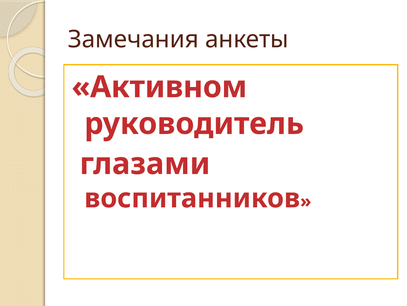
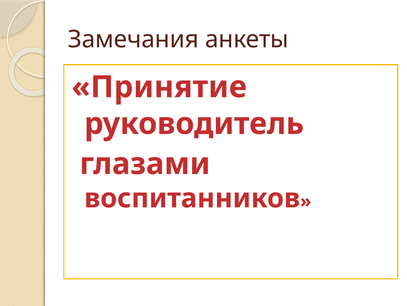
Активном: Активном -> Принятие
